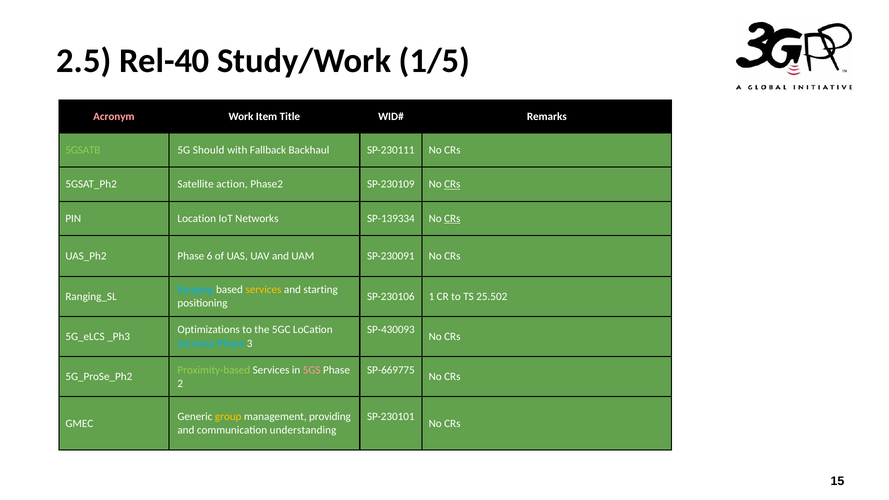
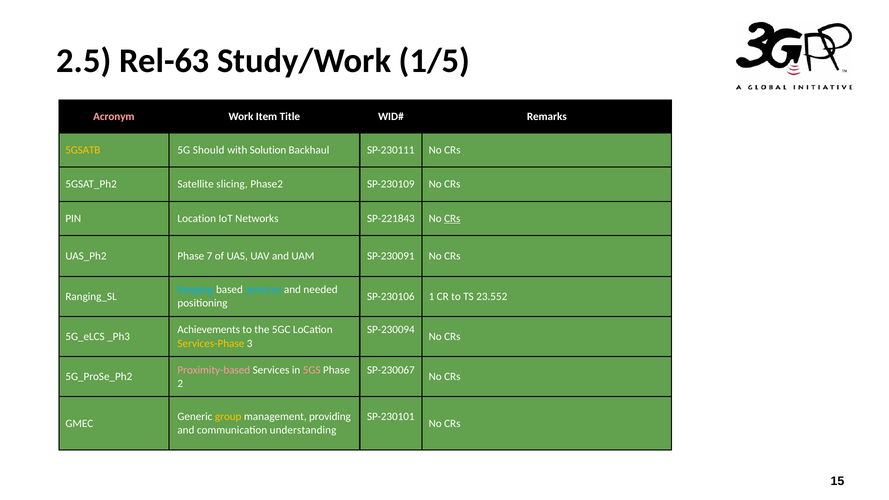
Rel-40: Rel-40 -> Rel-63
5GSATB colour: light green -> yellow
Fallback: Fallback -> Solution
action: action -> slicing
CRs at (452, 184) underline: present -> none
SP-139334: SP-139334 -> SP-221843
6: 6 -> 7
services at (263, 290) colour: yellow -> light blue
starting: starting -> needed
25.502: 25.502 -> 23.552
Optimizations: Optimizations -> Achievements
SP-430093: SP-430093 -> SP-230094
Services-Phase colour: light blue -> yellow
Proximity-based colour: light green -> pink
SP-669775: SP-669775 -> SP-230067
